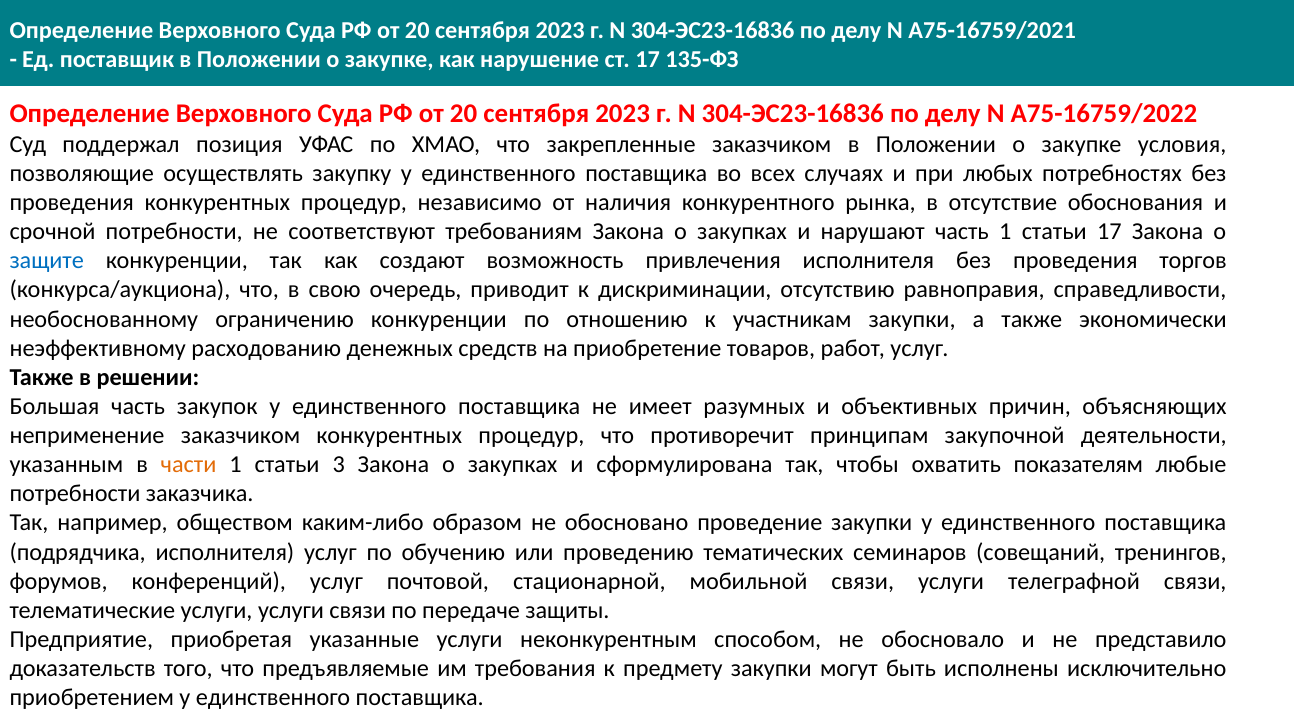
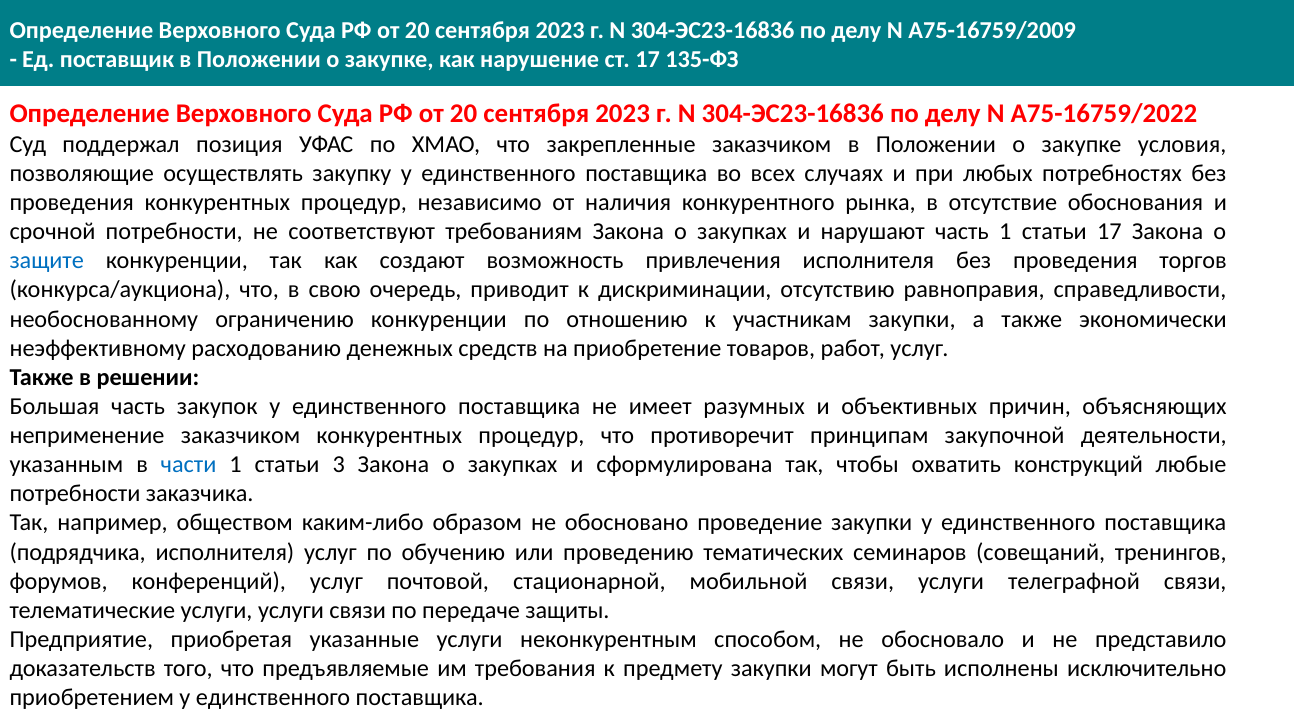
А75-16759/2021: А75-16759/2021 -> А75-16759/2009
части colour: orange -> blue
показателям: показателям -> конструкций
